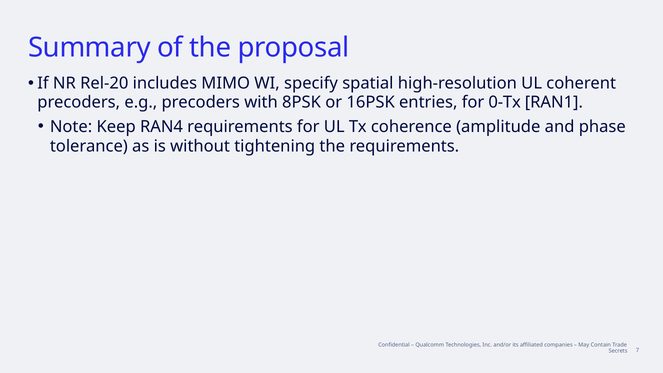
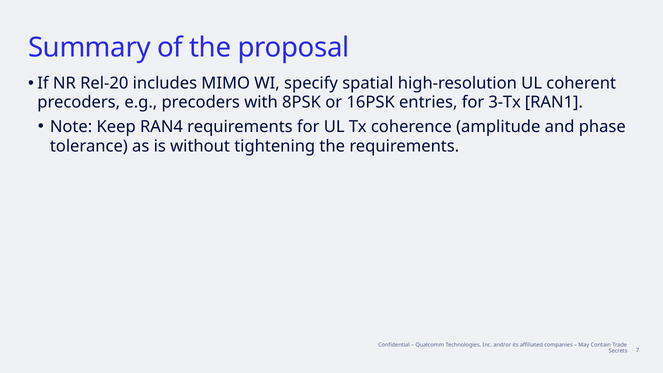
0-Tx: 0-Tx -> 3-Tx
